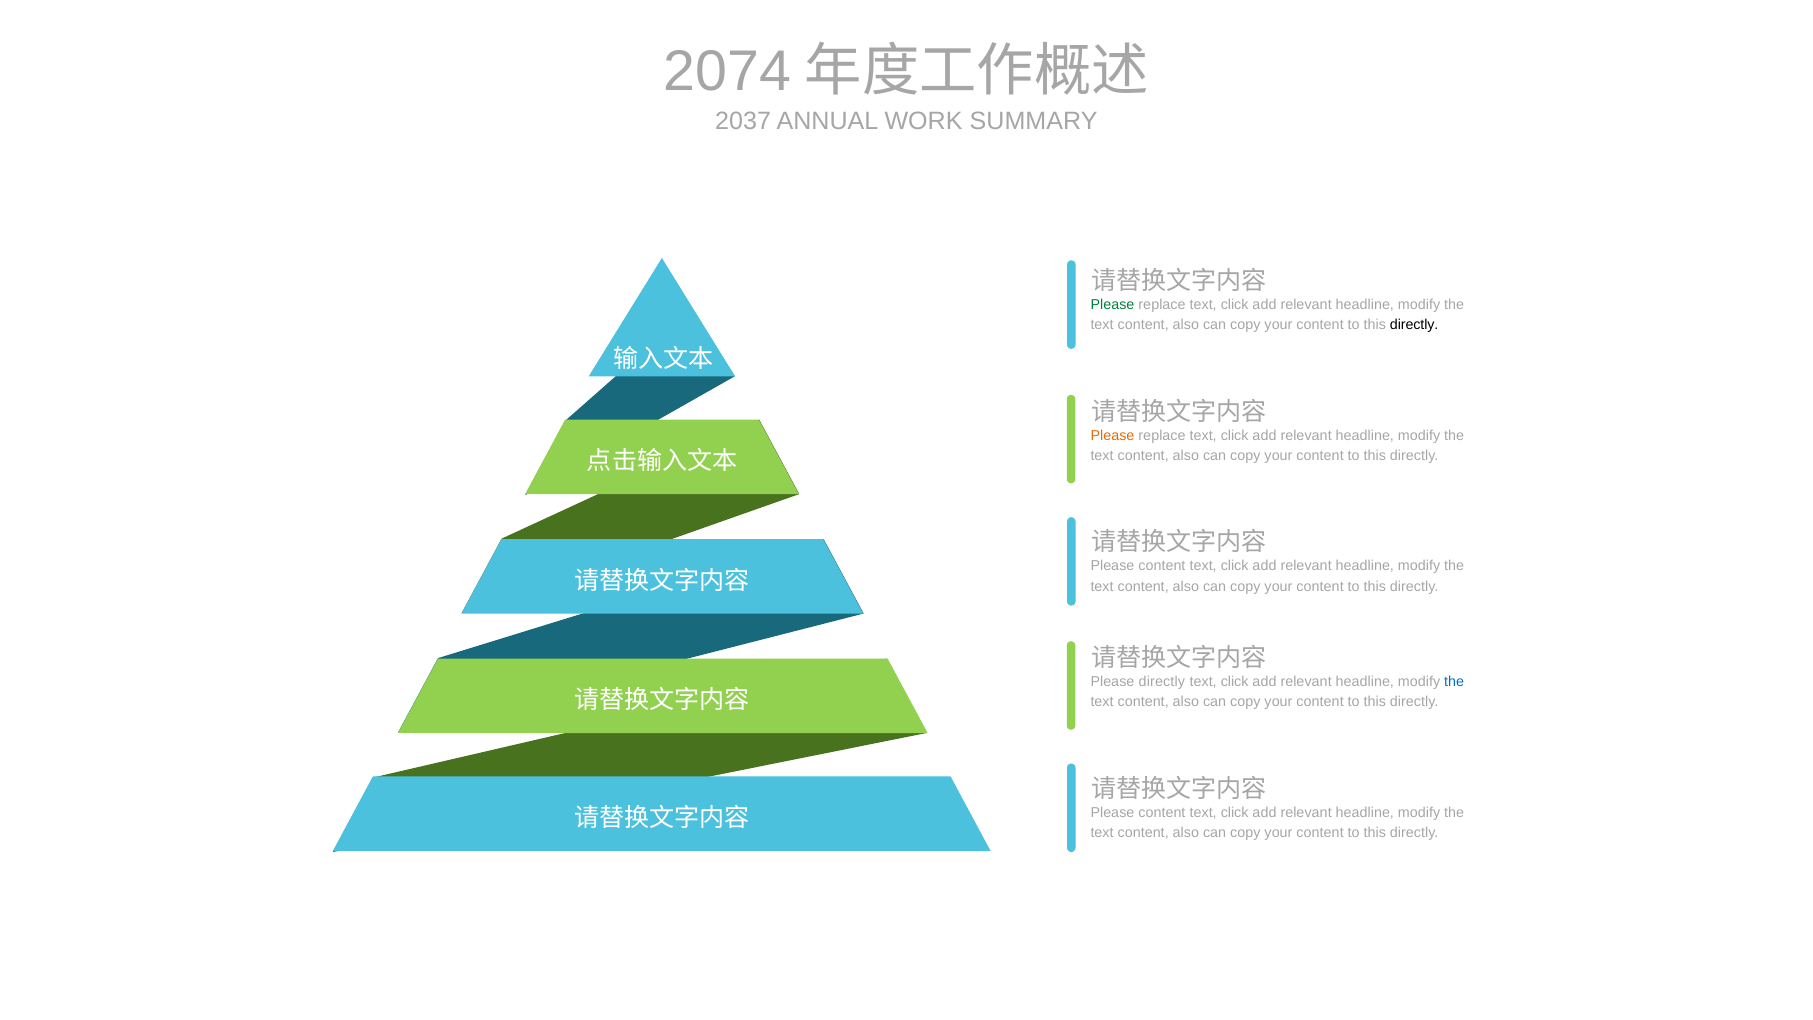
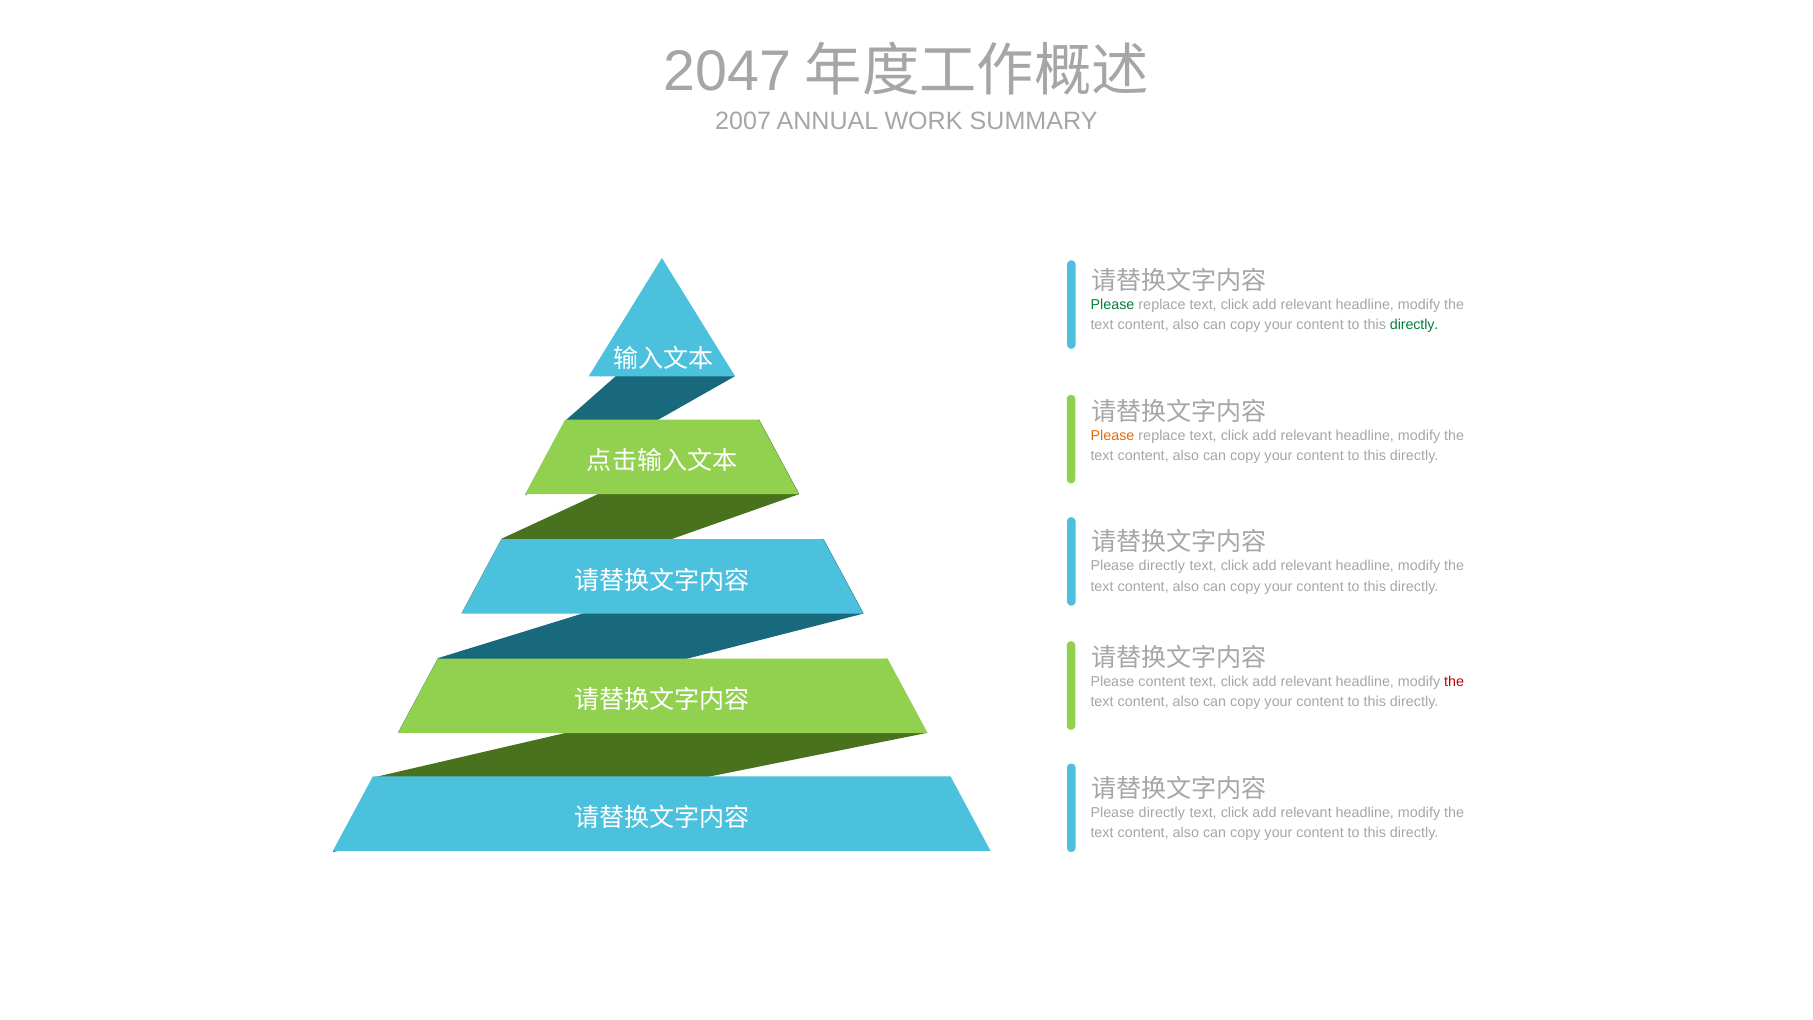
2074: 2074 -> 2047
2037: 2037 -> 2007
directly at (1414, 325) colour: black -> green
content at (1162, 566): content -> directly
Please directly: directly -> content
the at (1454, 682) colour: blue -> red
content at (1162, 812): content -> directly
